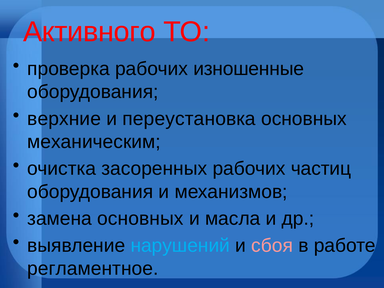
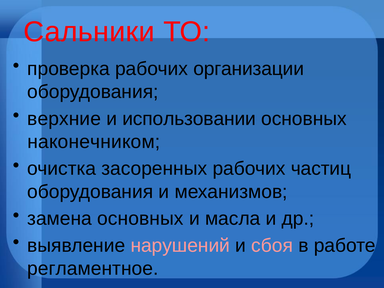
Активного: Активного -> Сальники
изношенные: изношенные -> организации
переустановка: переустановка -> использовании
механическим: механическим -> наконечником
нарушений colour: light blue -> pink
